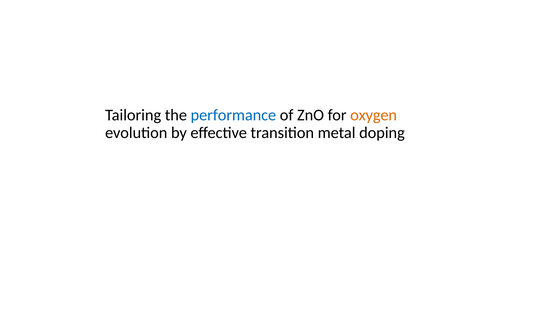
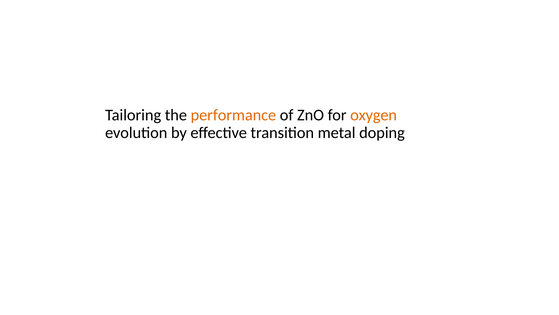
performance colour: blue -> orange
